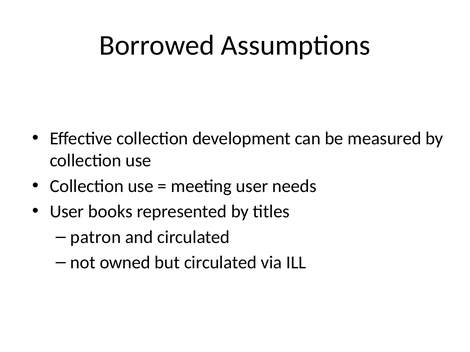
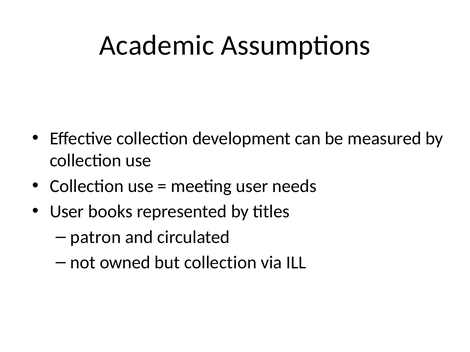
Borrowed: Borrowed -> Academic
but circulated: circulated -> collection
